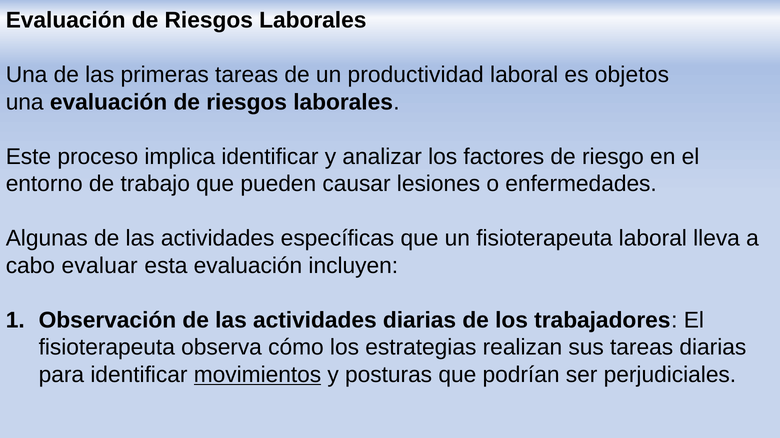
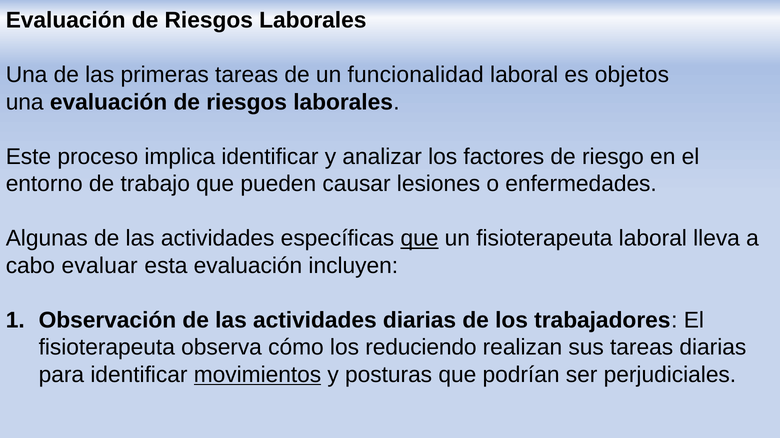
productividad: productividad -> funcionalidad
que at (419, 239) underline: none -> present
estrategias: estrategias -> reduciendo
